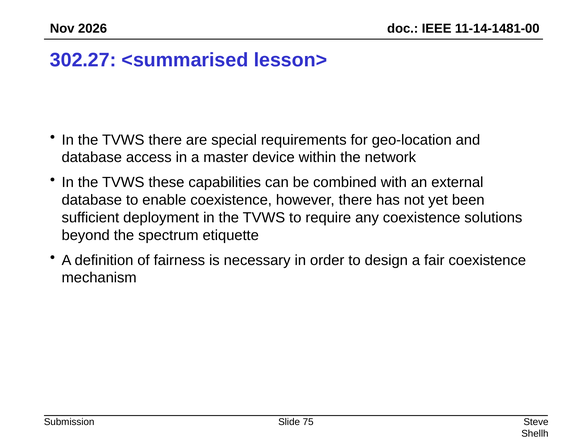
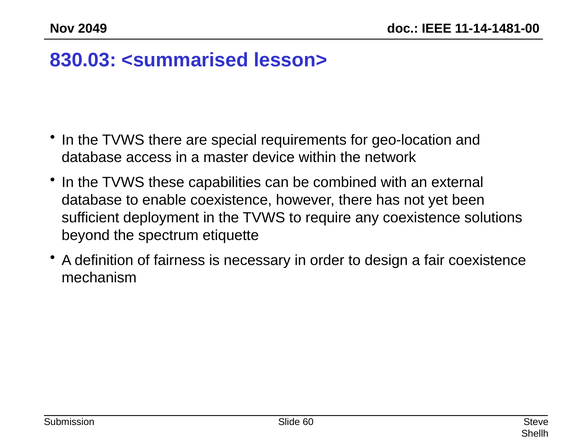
2026: 2026 -> 2049
302.27: 302.27 -> 830.03
75: 75 -> 60
